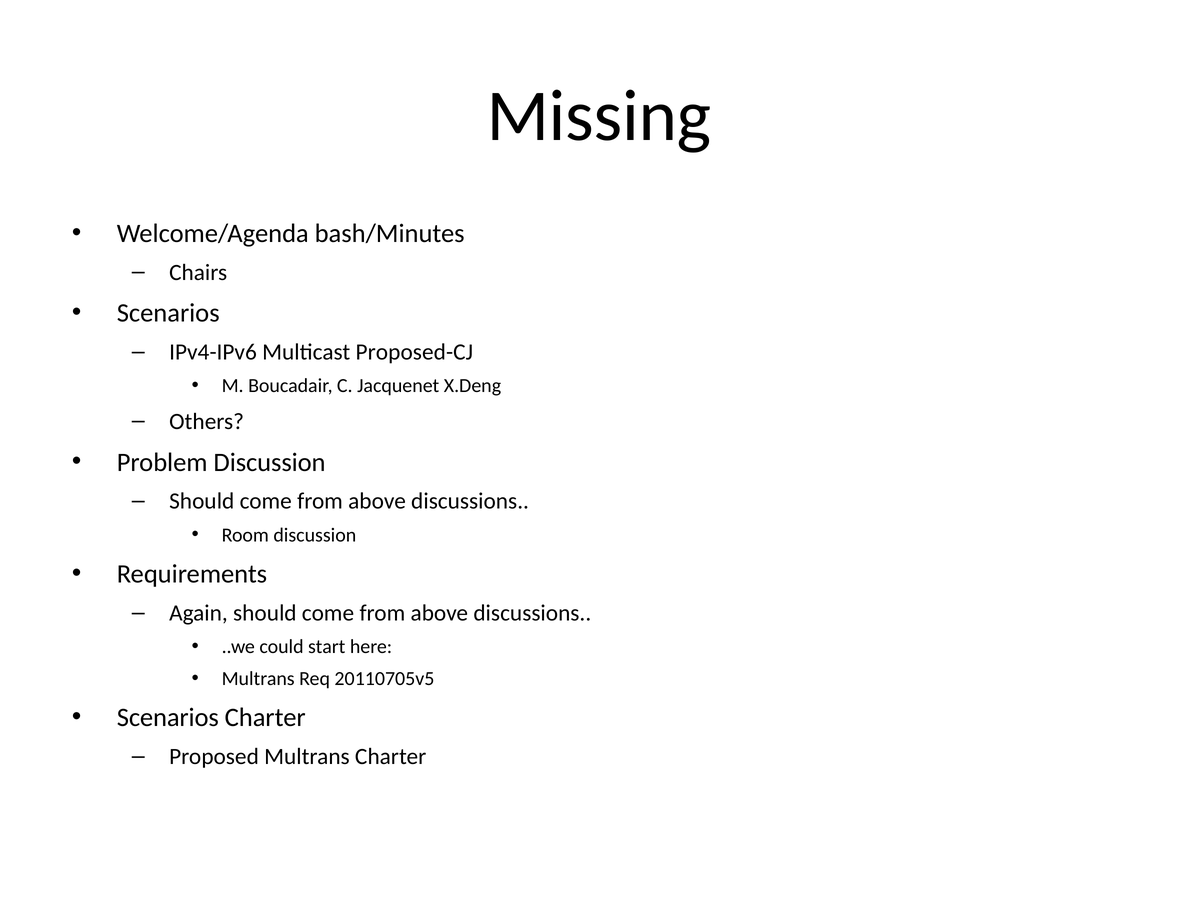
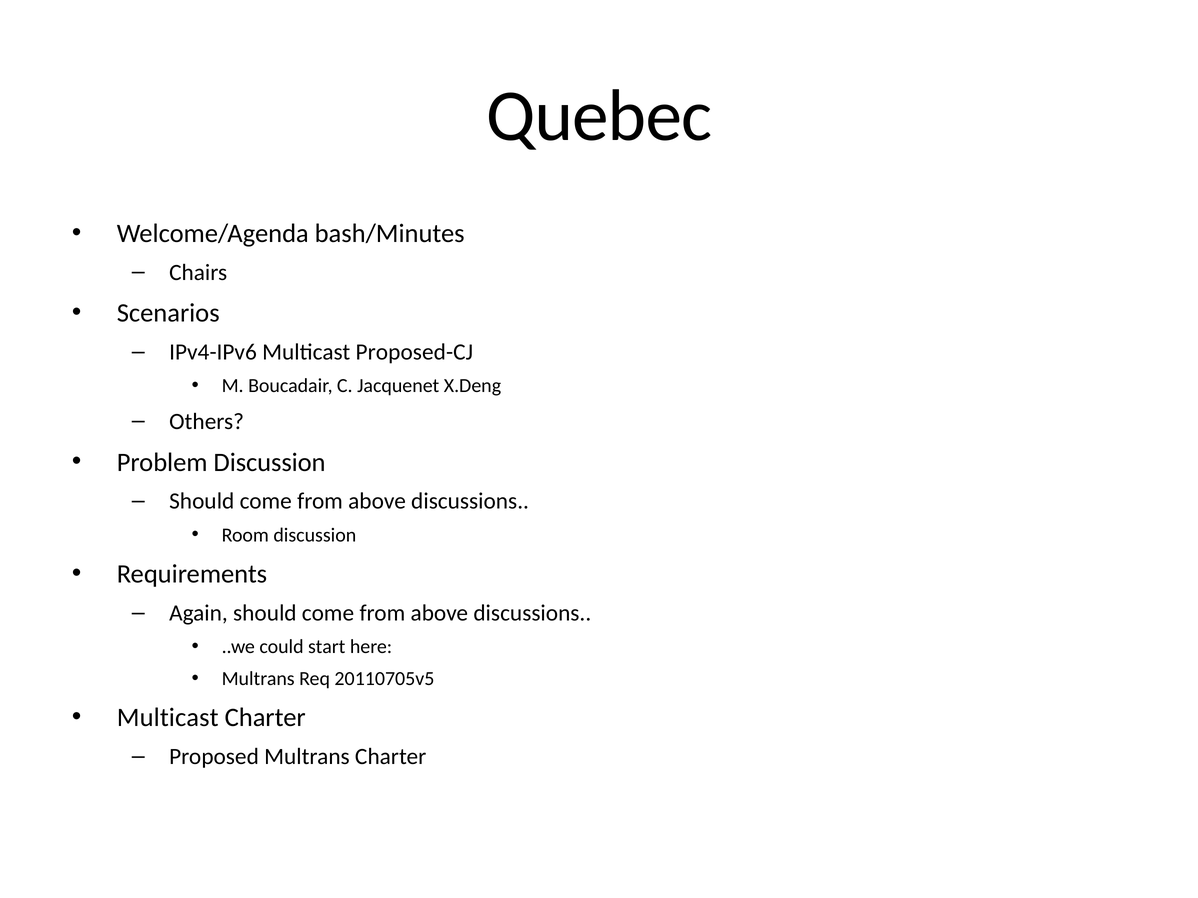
Missing: Missing -> Quebec
Scenarios at (168, 718): Scenarios -> Multicast
